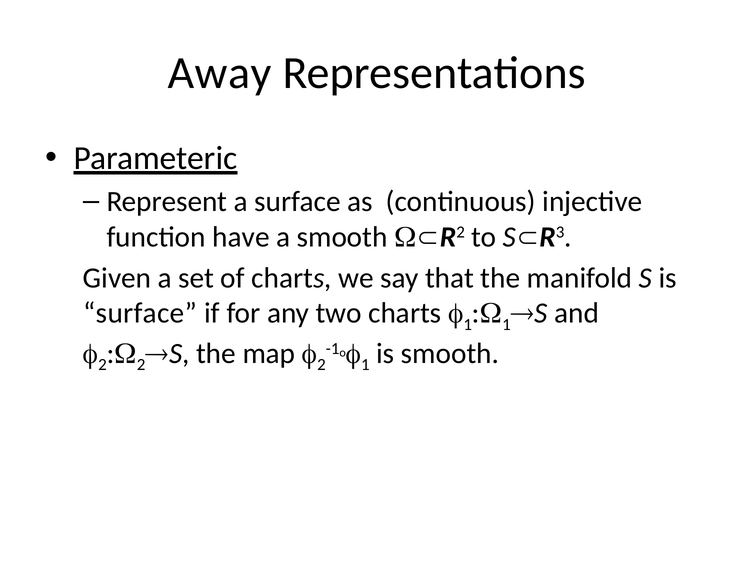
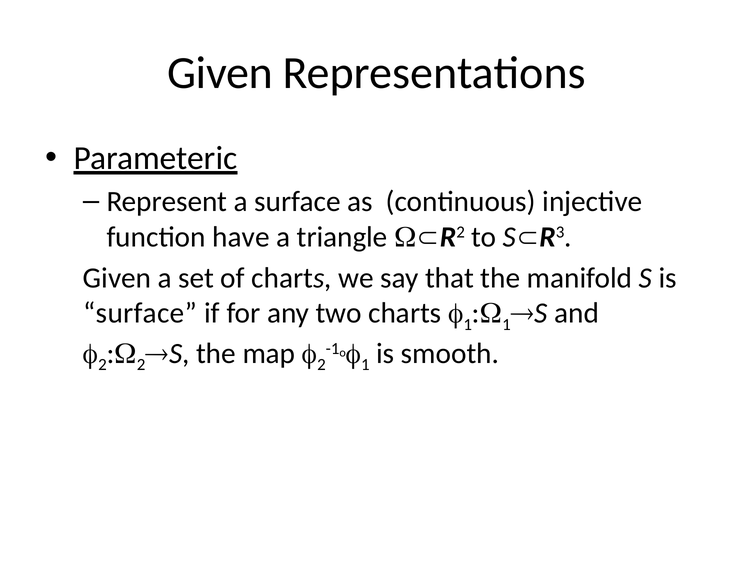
Away at (220, 73): Away -> Given
a smooth: smooth -> triangle
